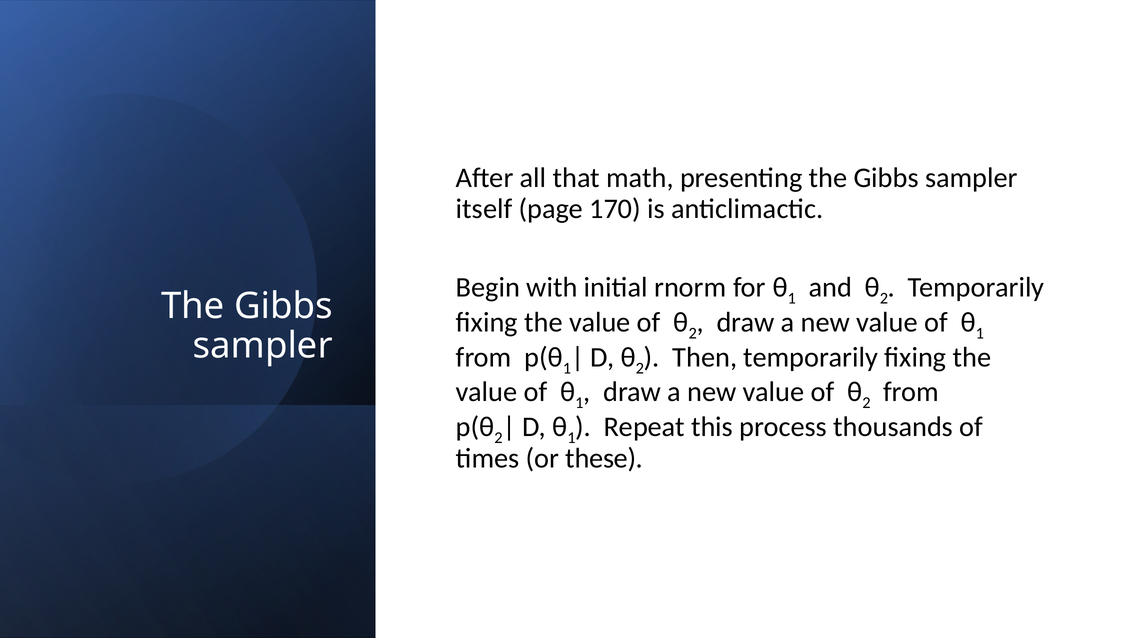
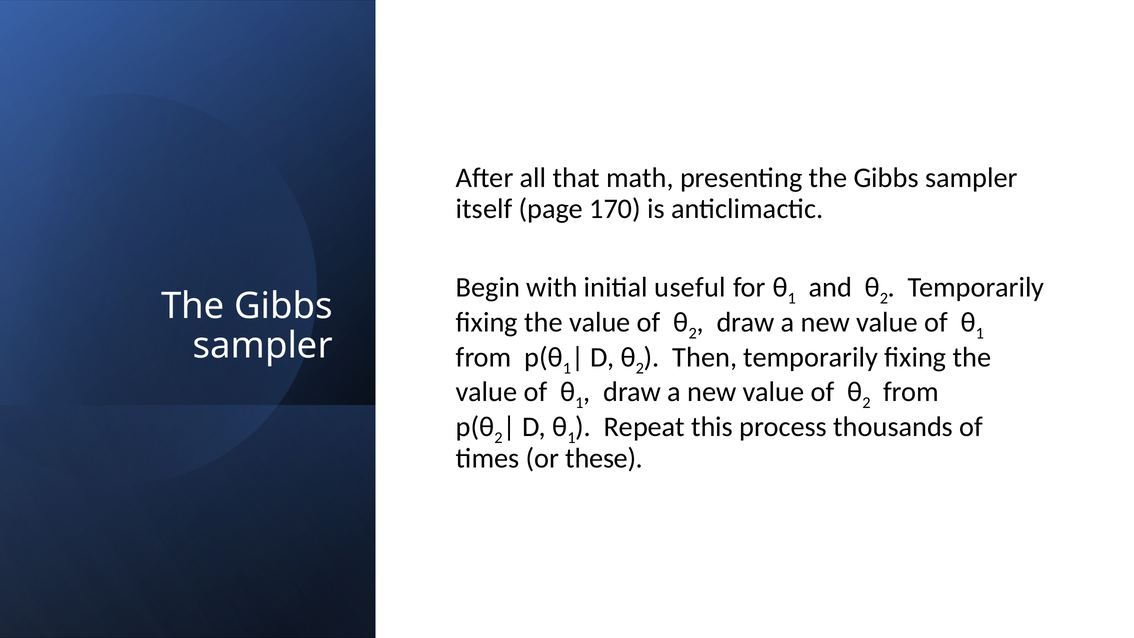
rnorm: rnorm -> useful
